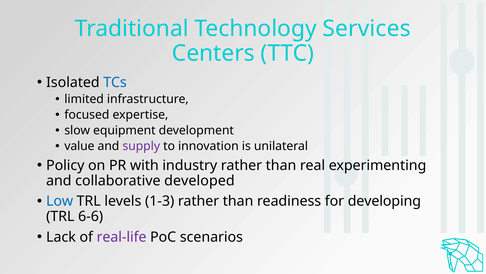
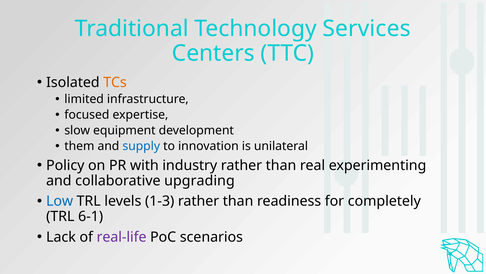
TCs colour: blue -> orange
value: value -> them
supply colour: purple -> blue
developed: developed -> upgrading
developing: developing -> completely
6-6: 6-6 -> 6-1
